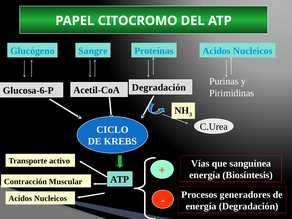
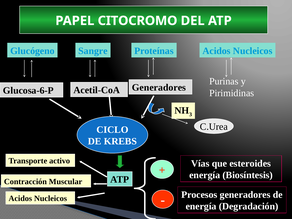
Acetil-CoA Degradación: Degradación -> Generadores
sanguínea: sanguínea -> esteroides
